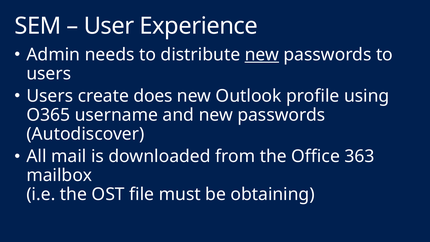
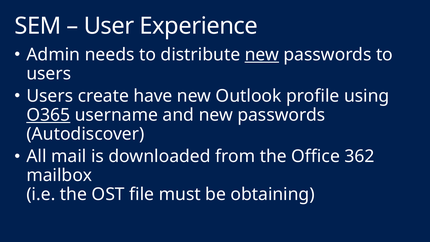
does: does -> have
O365 underline: none -> present
363: 363 -> 362
